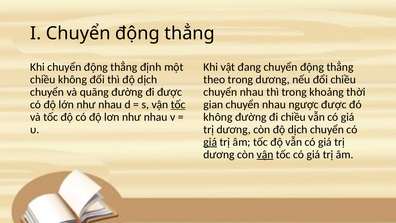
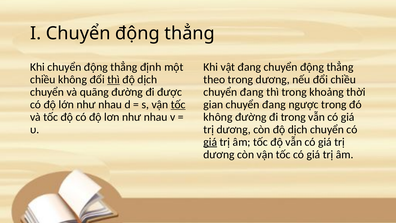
thì at (114, 79) underline: none -> present
nhau at (252, 92): nhau -> đang
gian chuyển nhau: nhau -> đang
ngược được: được -> trong
đi chiều: chiều -> trong
vận at (265, 154) underline: present -> none
